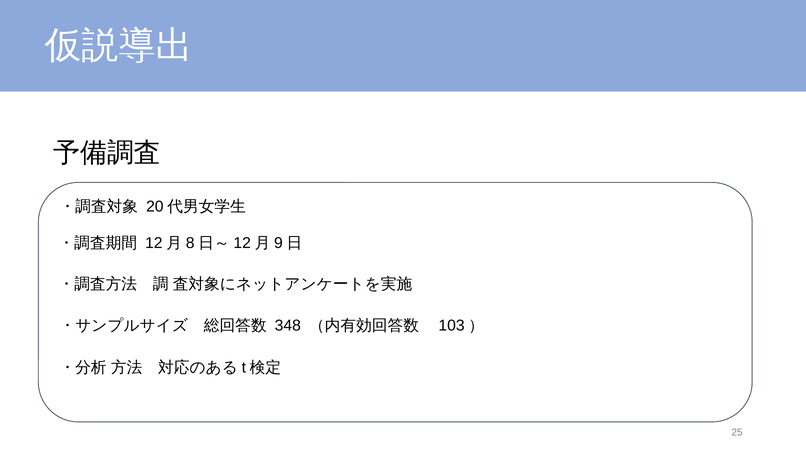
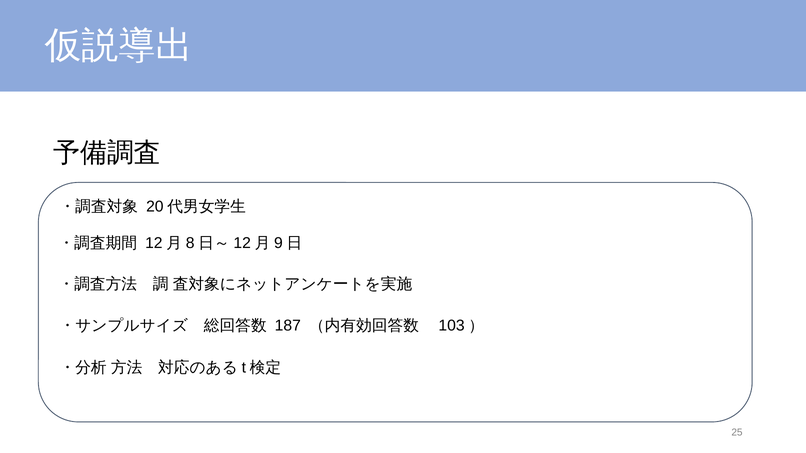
348: 348 -> 187
